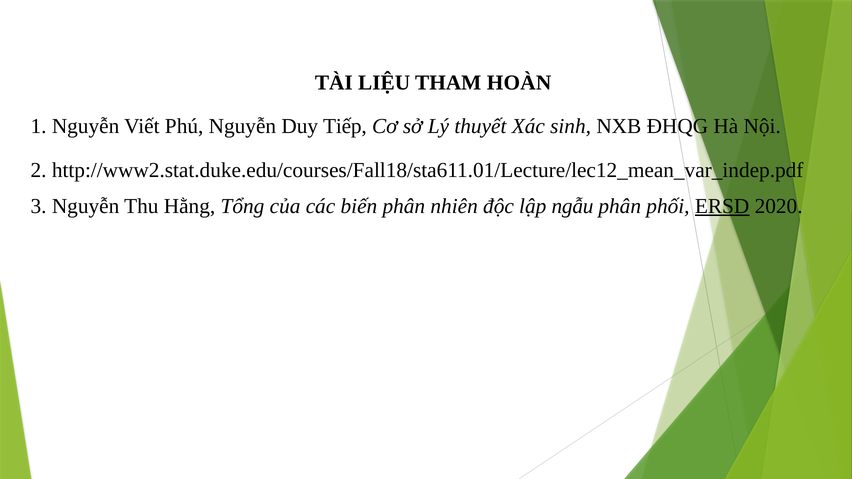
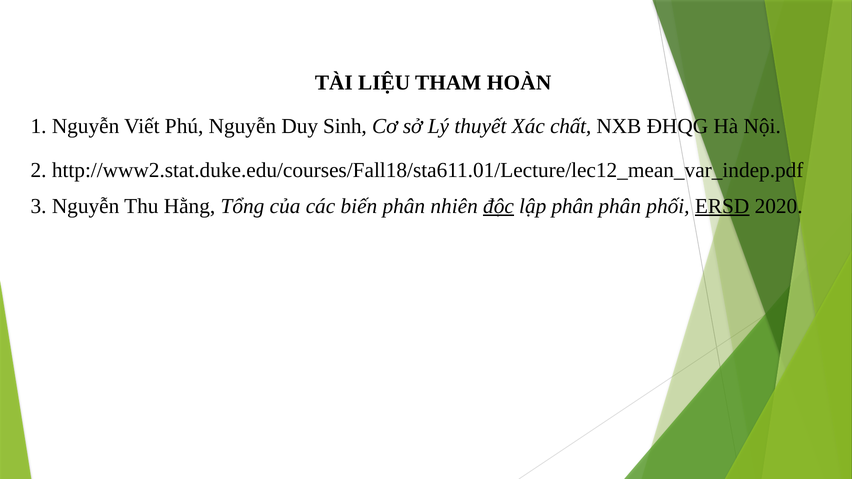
Tiếp: Tiếp -> Sinh
sinh: sinh -> chất
độc underline: none -> present
lập ngẫu: ngẫu -> phân
